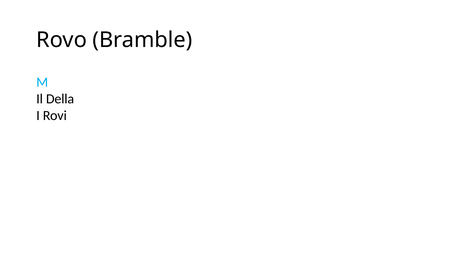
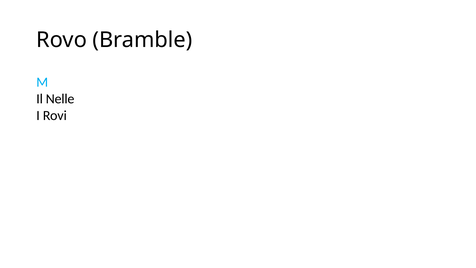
Della: Della -> Nelle
